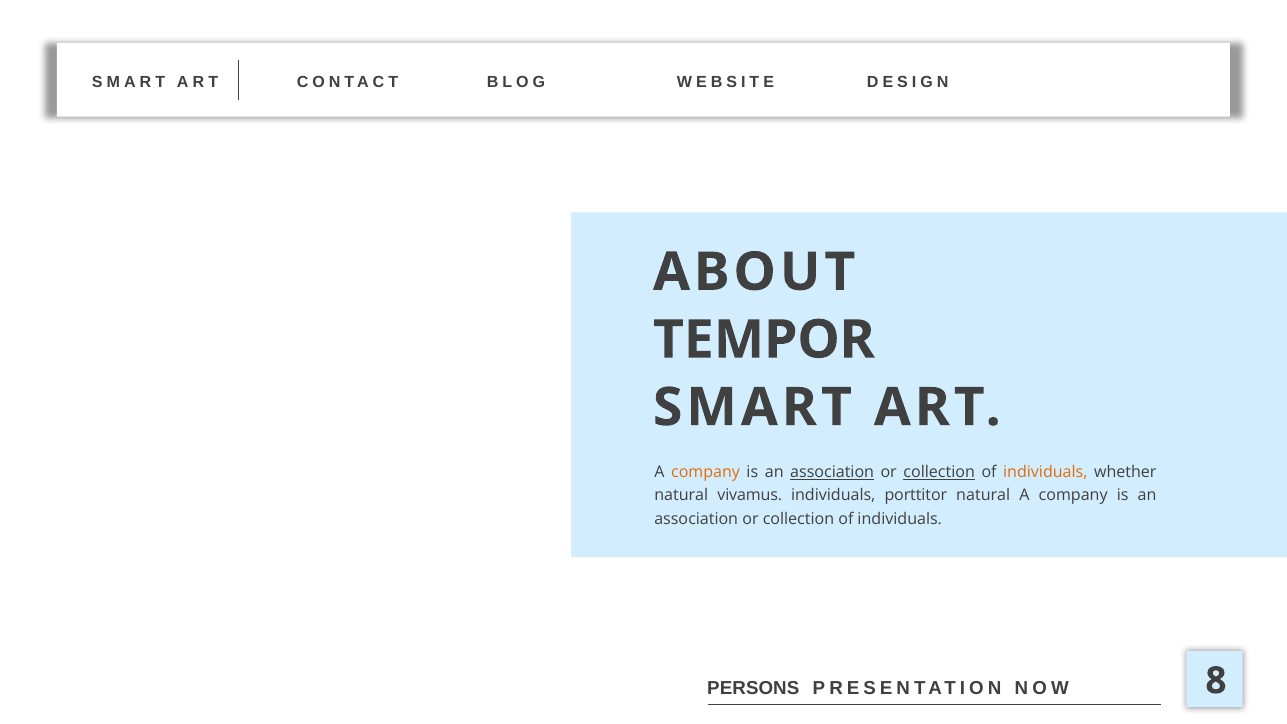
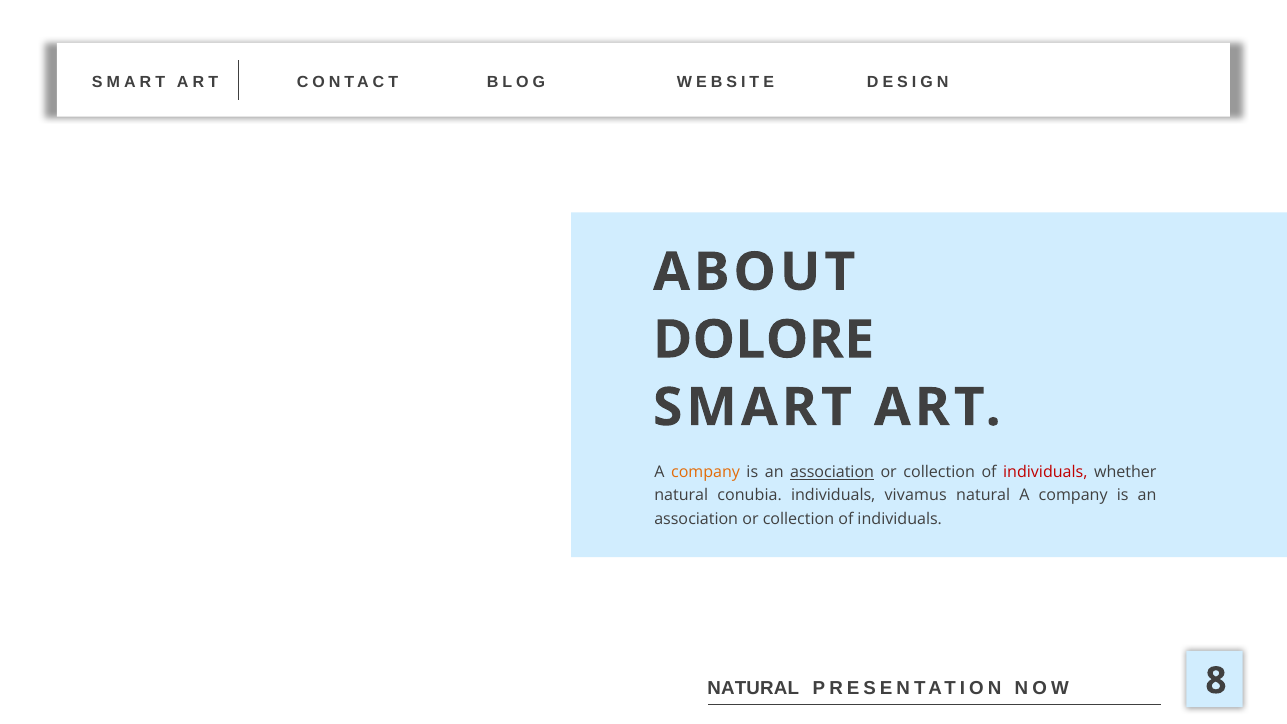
TEMPOR: TEMPOR -> DOLORE
collection at (939, 472) underline: present -> none
individuals at (1045, 472) colour: orange -> red
vivamus: vivamus -> conubia
porttitor: porttitor -> vivamus
PERSONS at (753, 688): PERSONS -> NATURAL
